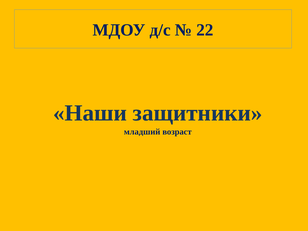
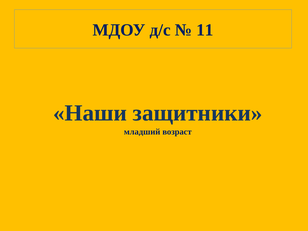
22: 22 -> 11
